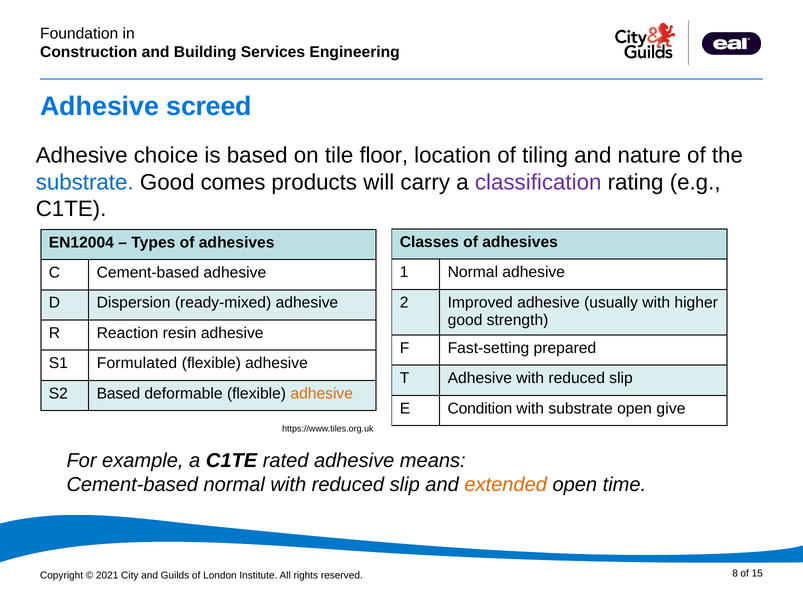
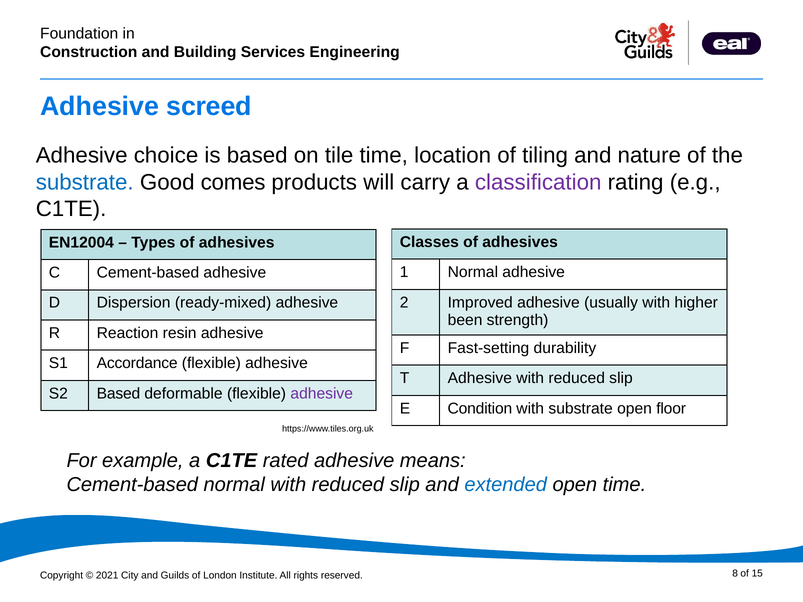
tile floor: floor -> time
good at (465, 320): good -> been
prepared: prepared -> durability
Formulated: Formulated -> Accordance
adhesive at (322, 394) colour: orange -> purple
give: give -> floor
extended colour: orange -> blue
